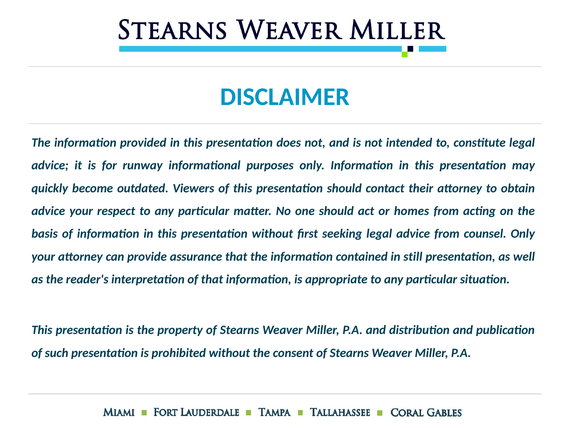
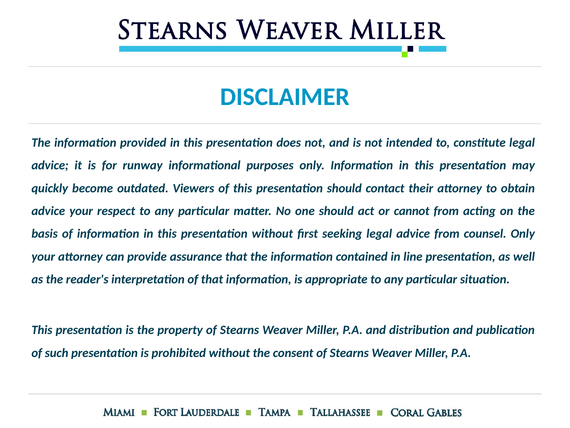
homes: homes -> cannot
still: still -> line
